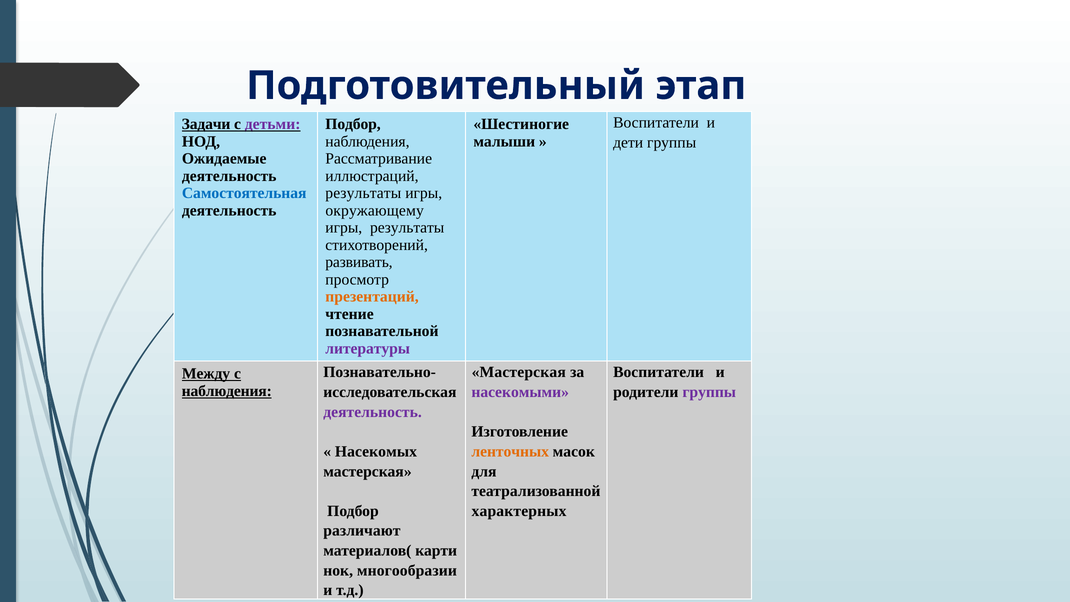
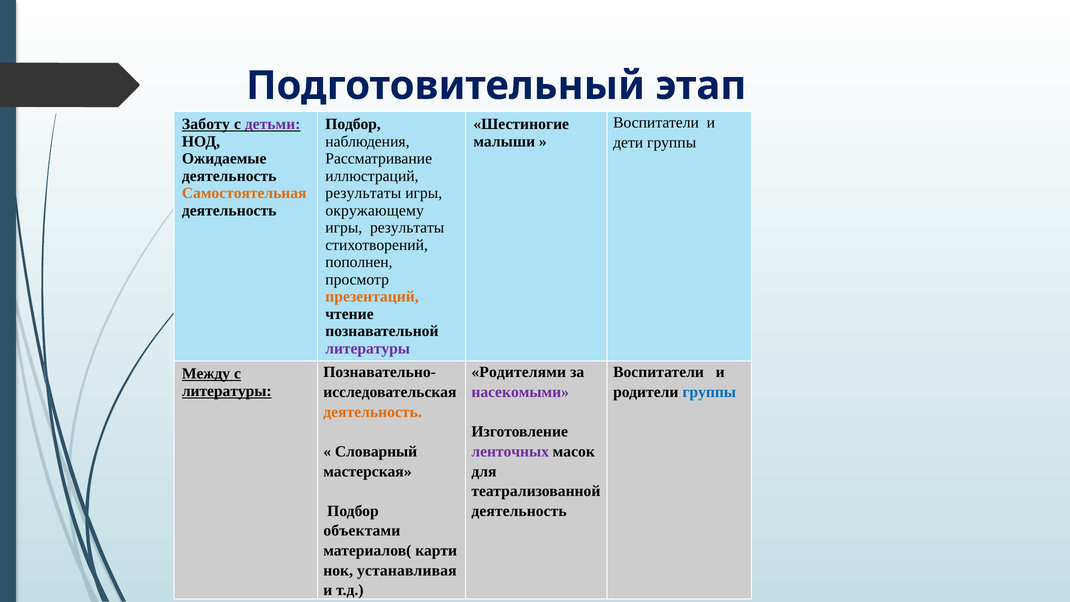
Задачи: Задачи -> Заботу
Самостоятельная colour: blue -> orange
развивать: развивать -> пополнен
Мастерская at (519, 372): Мастерская -> Родителями
наблюдения at (227, 391): наблюдения -> литературы
группы at (709, 392) colour: purple -> blue
деятельность at (373, 412) colour: purple -> orange
Насекомых: Насекомых -> Словарный
ленточных colour: orange -> purple
характерных at (519, 511): характерных -> деятельность
различают: различают -> объектами
многообразии: многообразии -> устанавливая
